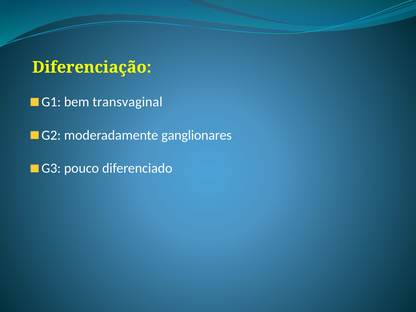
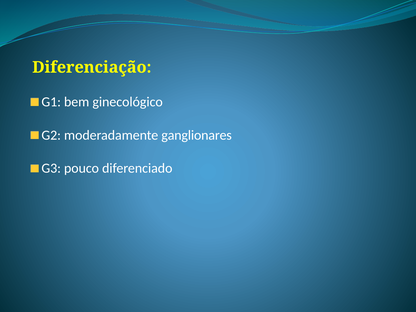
transvaginal: transvaginal -> ginecológico
